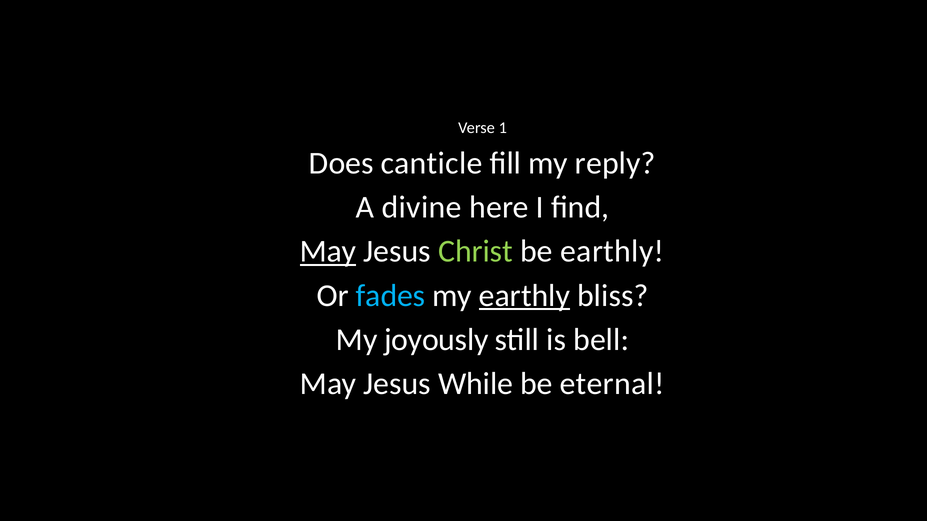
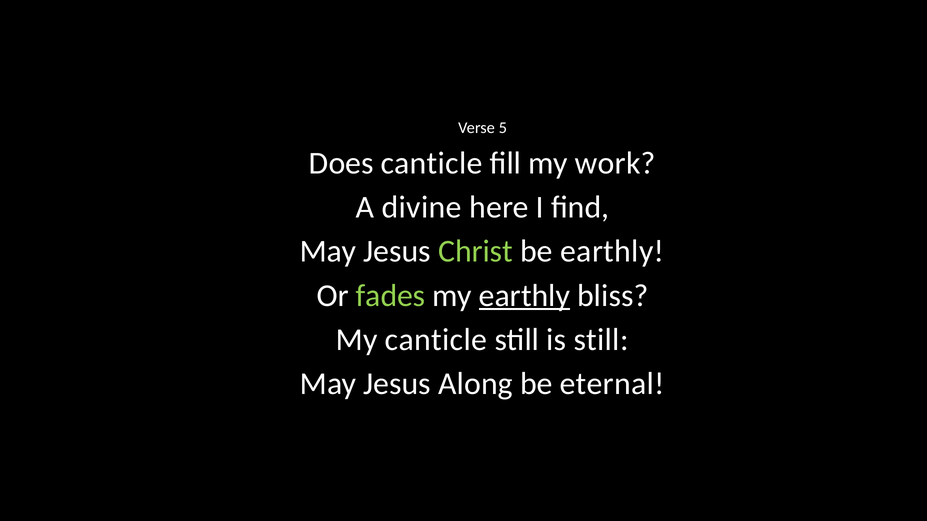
1: 1 -> 5
reply: reply -> work
May at (328, 252) underline: present -> none
fades colour: light blue -> light green
My joyously: joyously -> canticle
is bell: bell -> still
While: While -> Along
